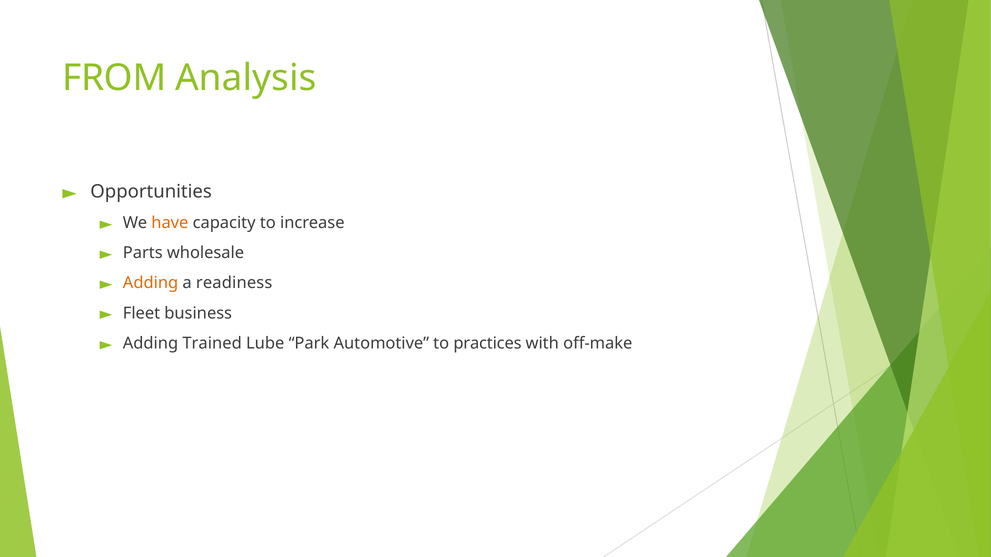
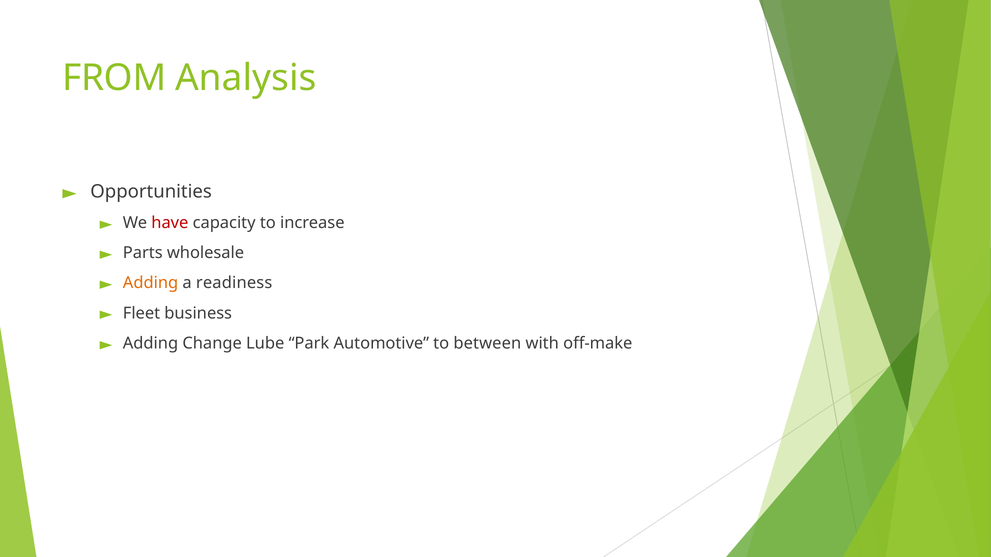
have colour: orange -> red
Trained: Trained -> Change
practices: practices -> between
